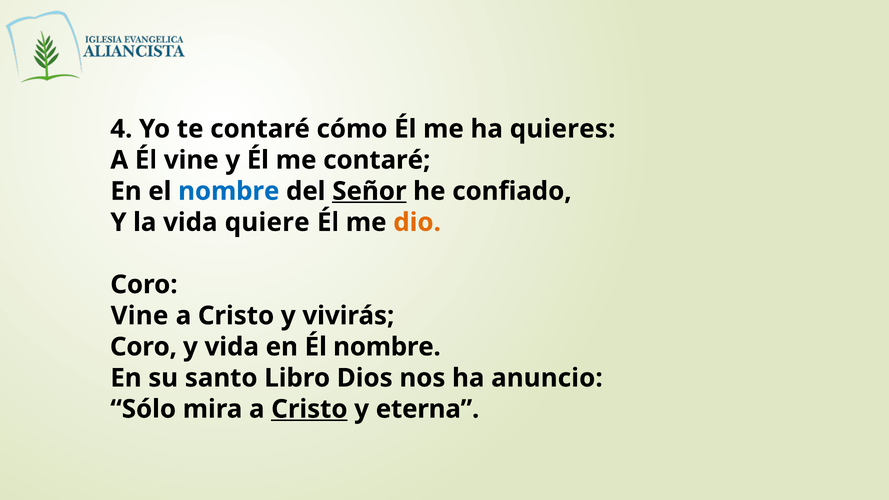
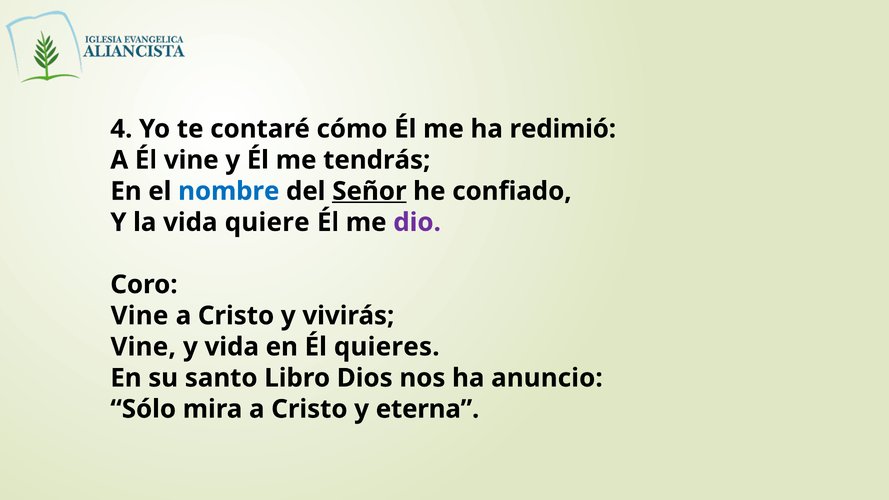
quieres: quieres -> redimió
me contaré: contaré -> tendrás
dio colour: orange -> purple
Coro at (143, 347): Coro -> Vine
Él nombre: nombre -> quieres
Cristo at (309, 409) underline: present -> none
